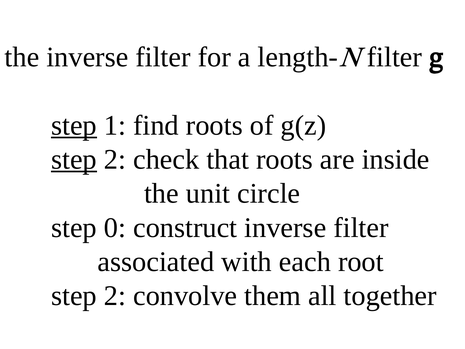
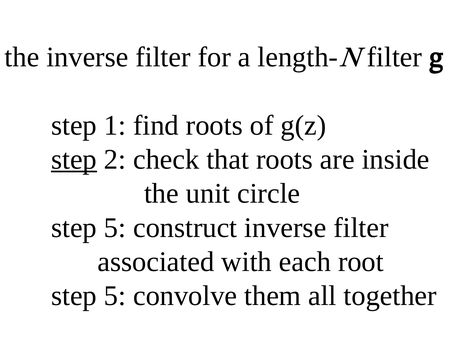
step at (74, 125) underline: present -> none
0 at (115, 227): 0 -> 5
2 at (115, 296): 2 -> 5
